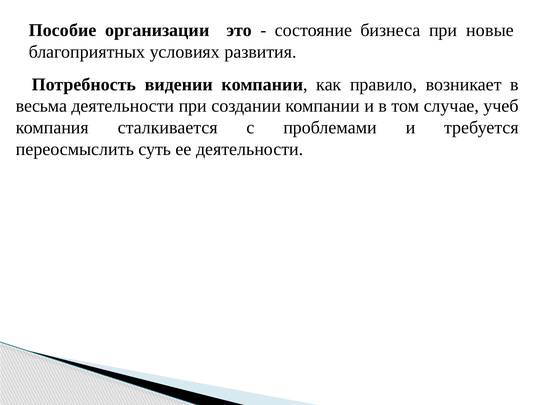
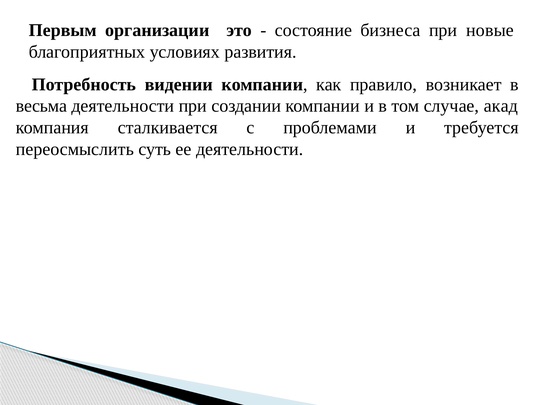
Пособие: Пособие -> Первым
учеб: учеб -> акад
